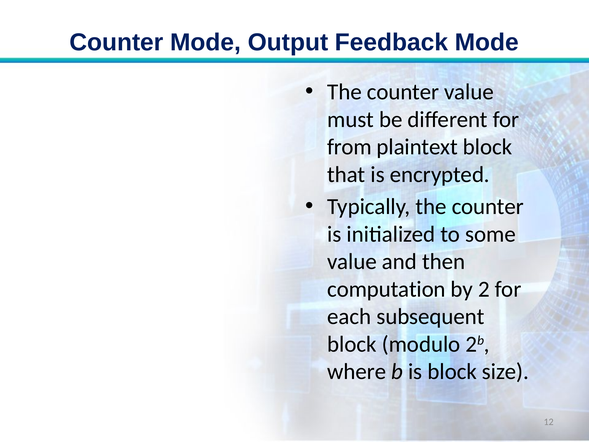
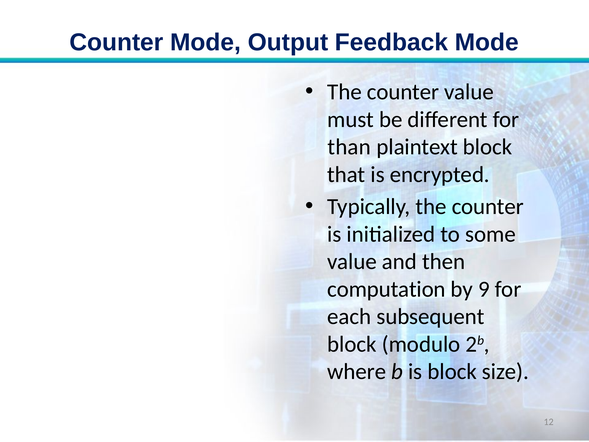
from: from -> than
2: 2 -> 9
